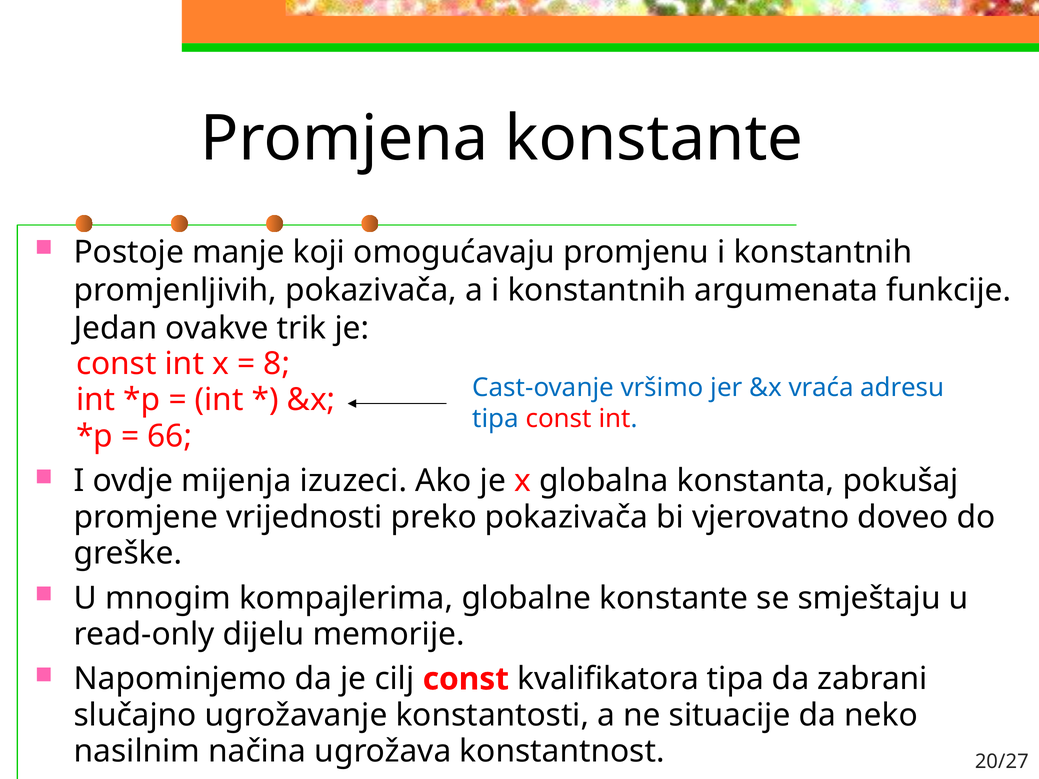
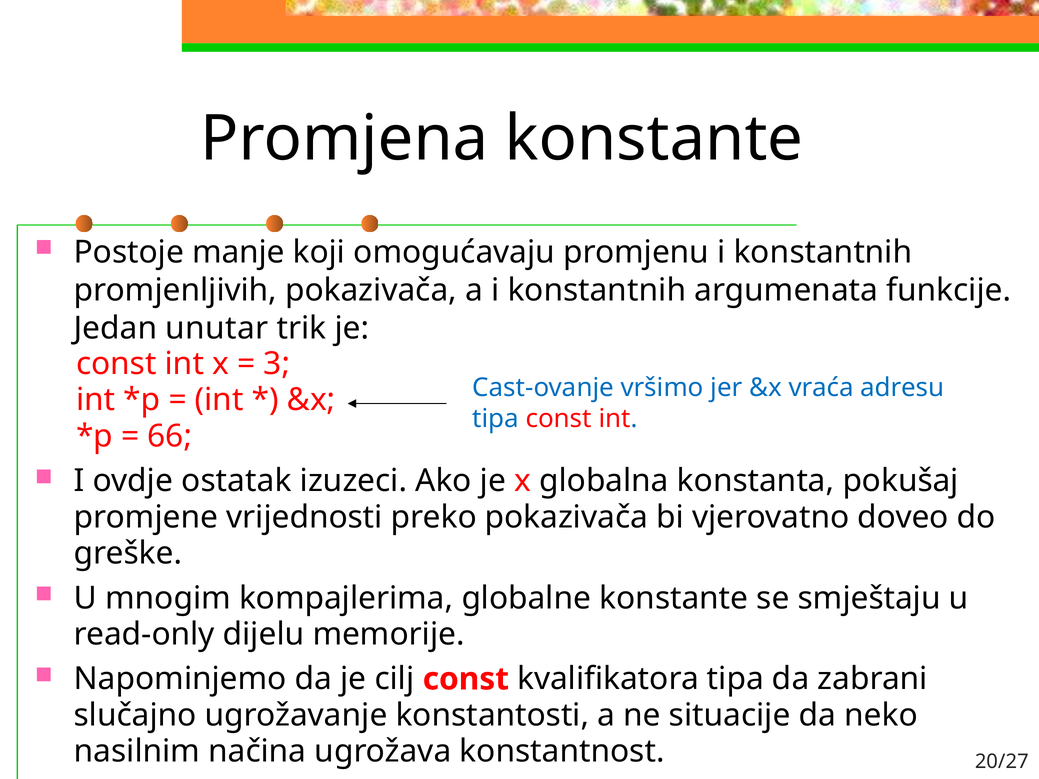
ovakve: ovakve -> unutar
8: 8 -> 3
mijenja: mijenja -> ostatak
